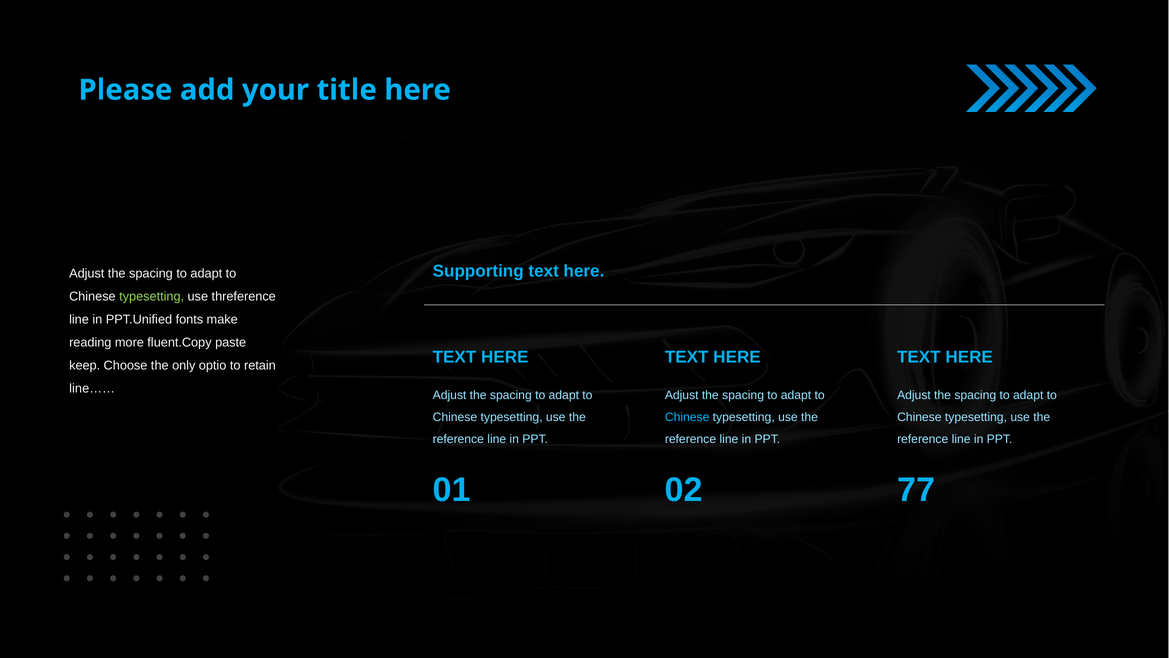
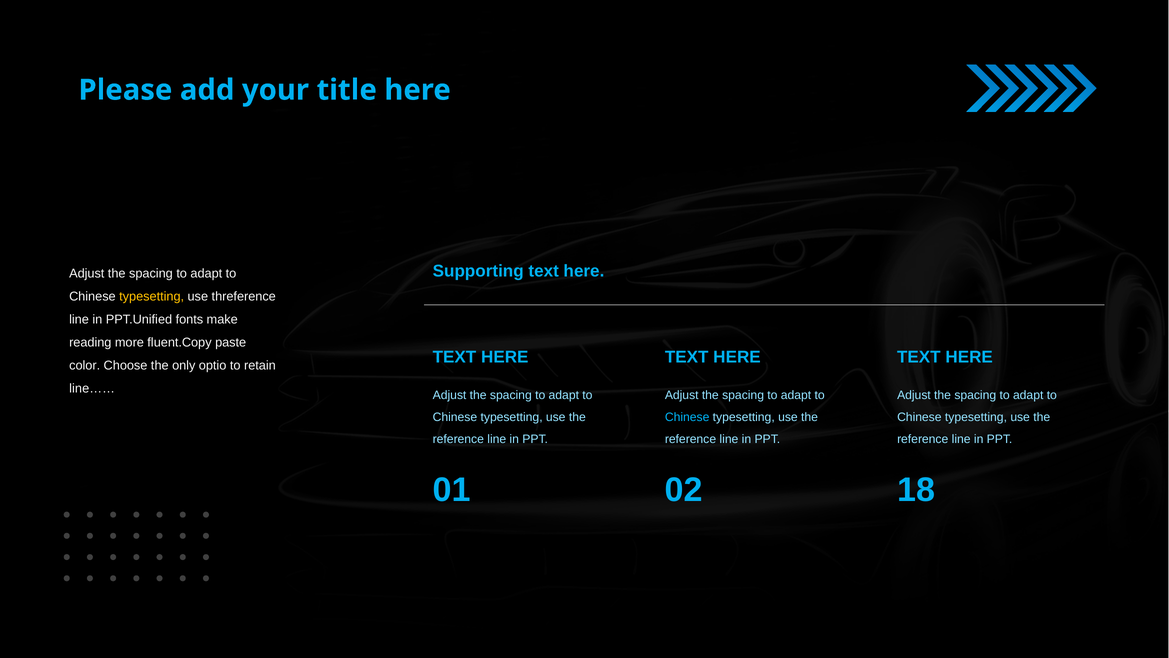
typesetting at (152, 296) colour: light green -> yellow
keep: keep -> color
77: 77 -> 18
